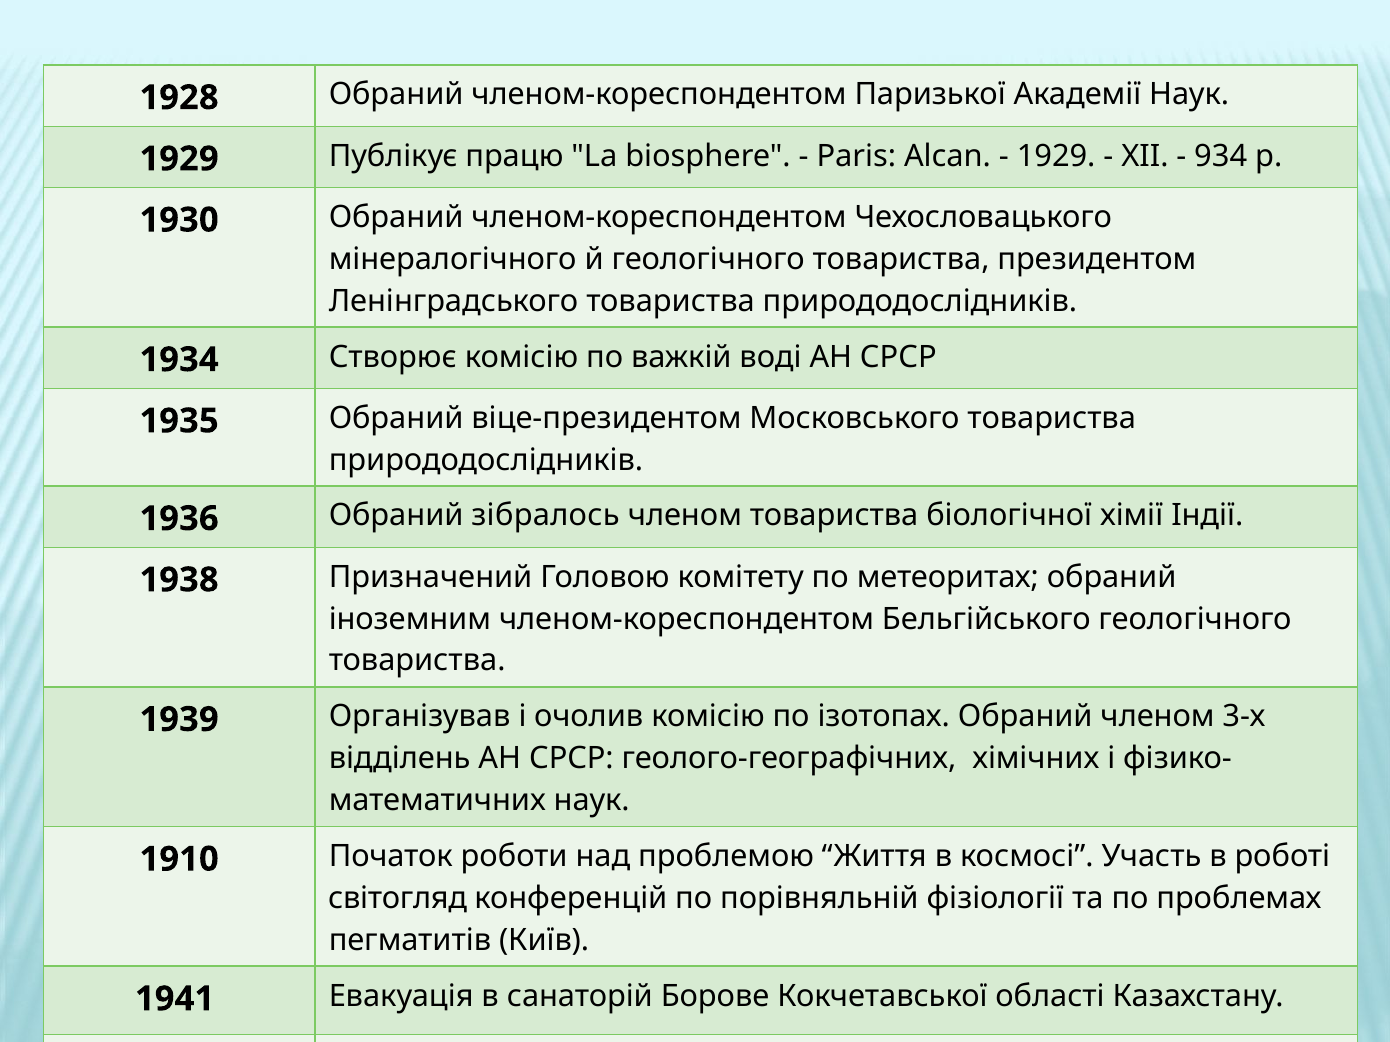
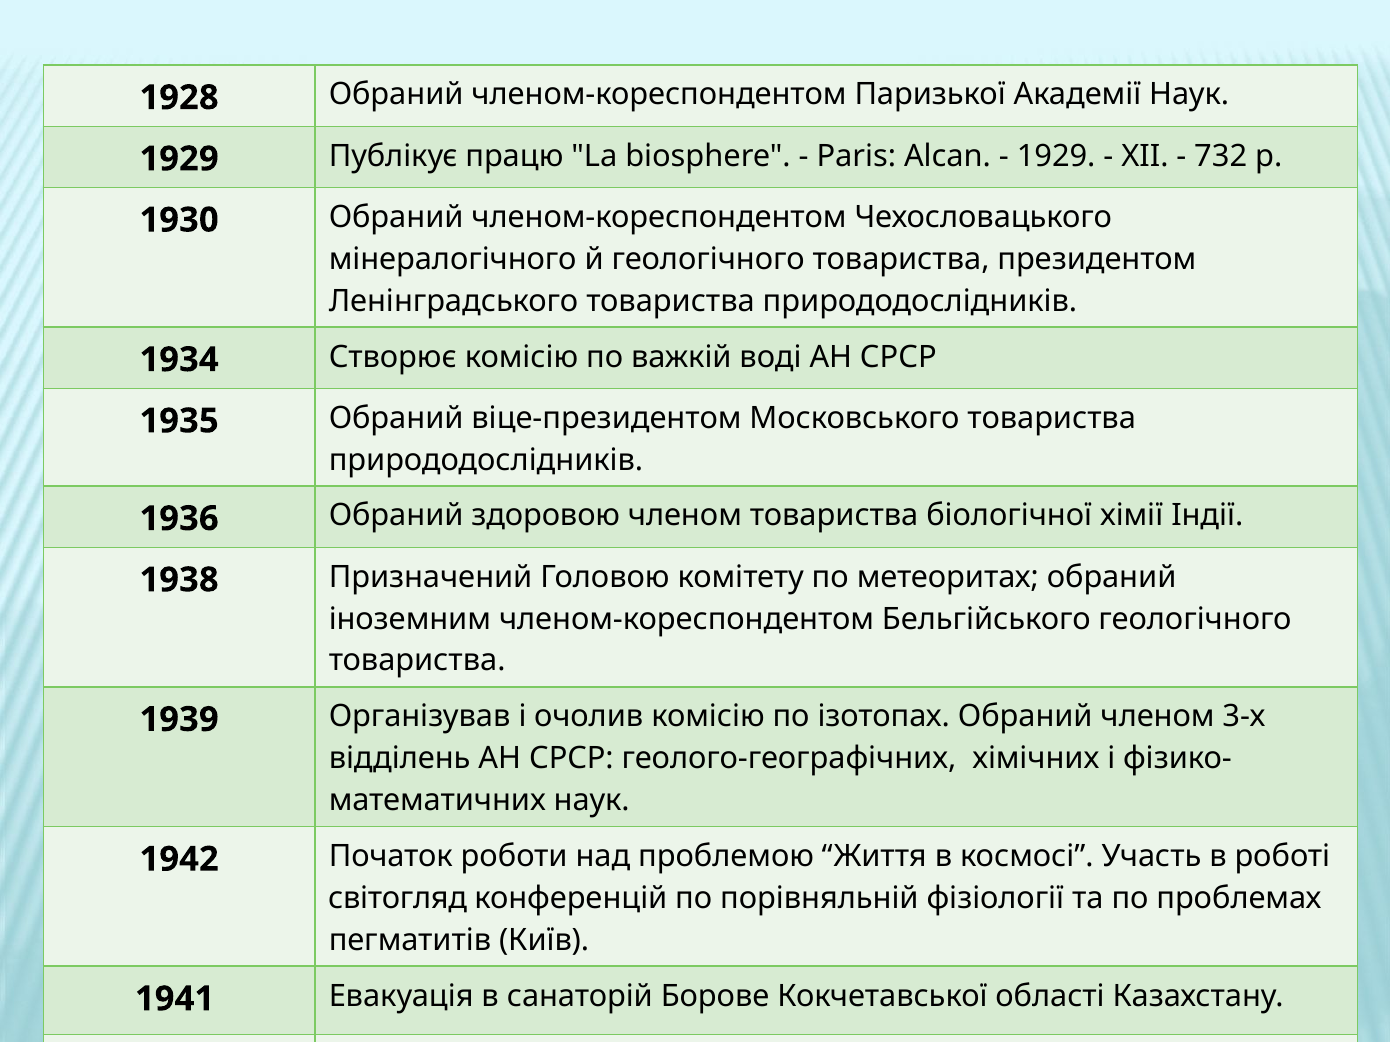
934: 934 -> 732
зібралось: зібралось -> здоровою
1910 at (179, 860): 1910 -> 1942
